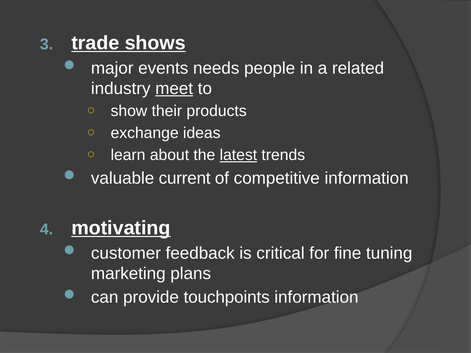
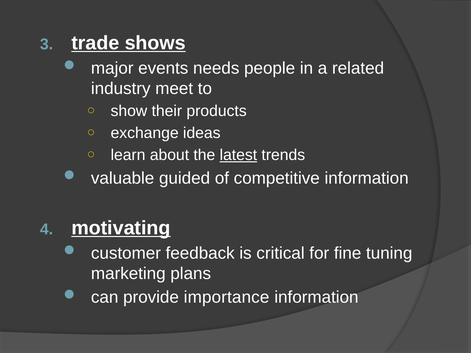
meet underline: present -> none
current: current -> guided
touchpoints: touchpoints -> importance
